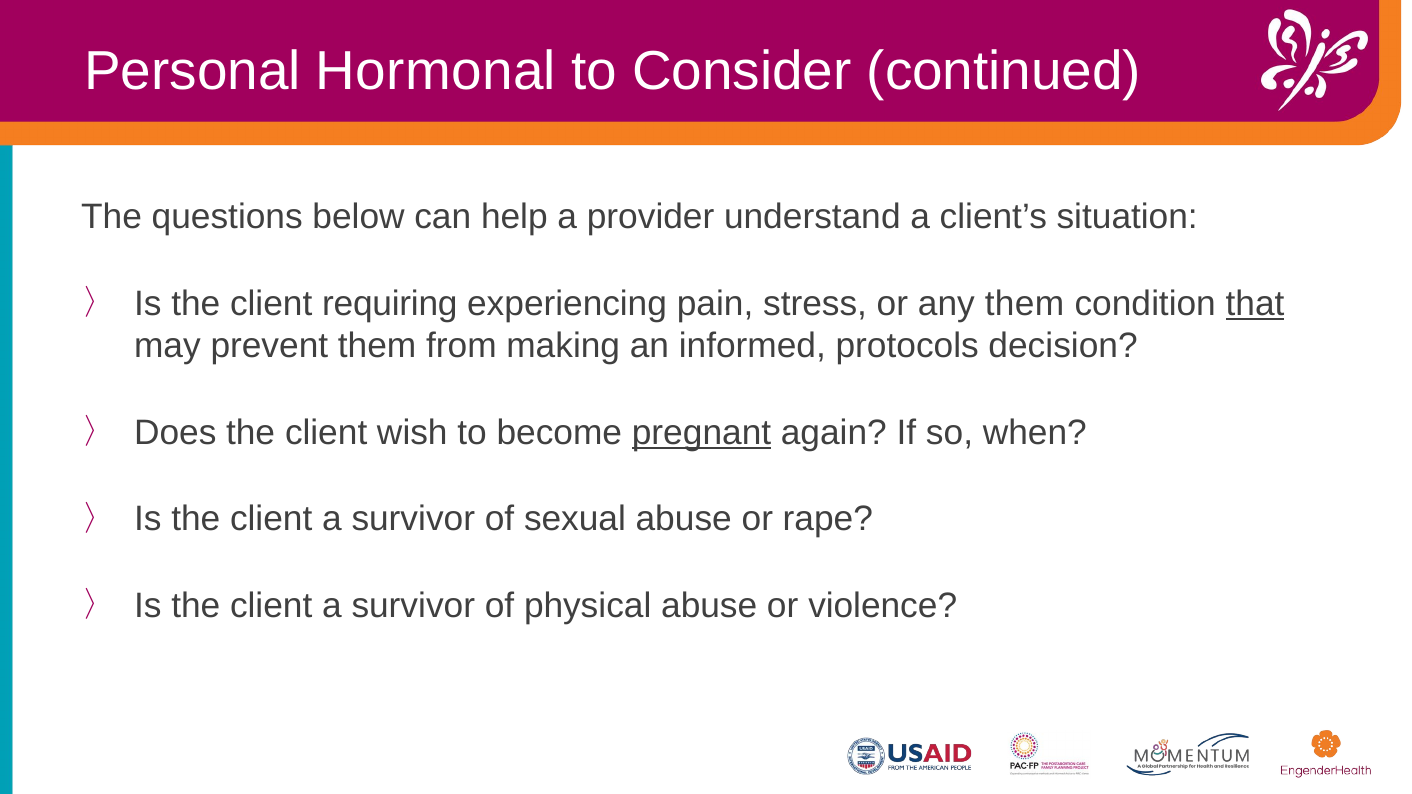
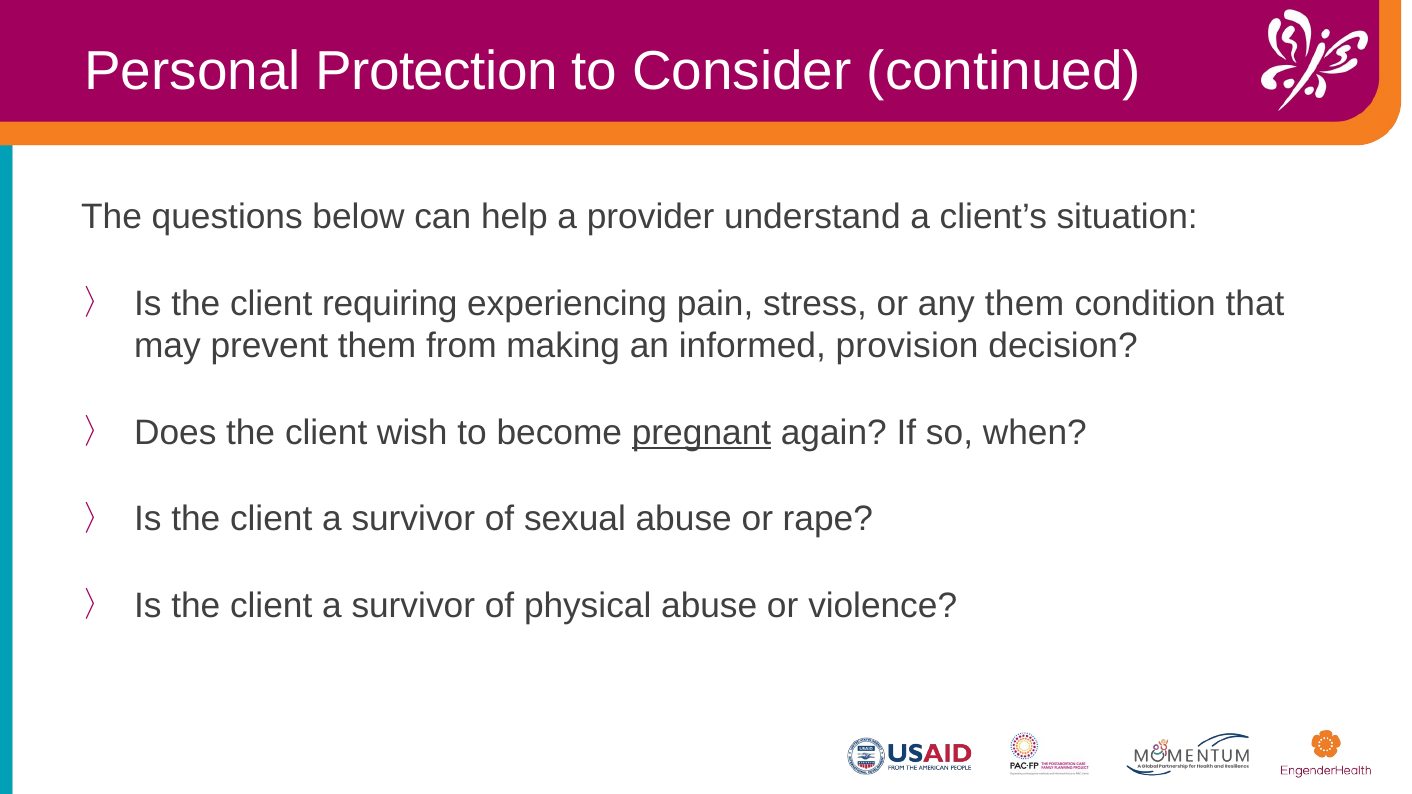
Hormonal: Hormonal -> Protection
that underline: present -> none
protocols: protocols -> provision
